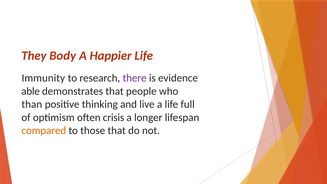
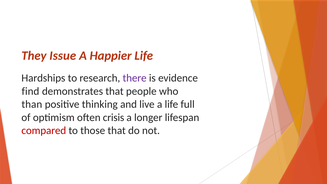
Body: Body -> Issue
Immunity: Immunity -> Hardships
able: able -> find
compared colour: orange -> red
